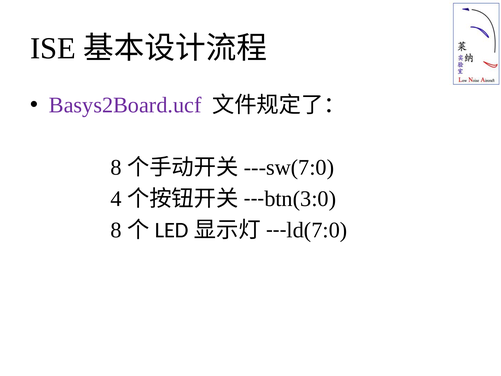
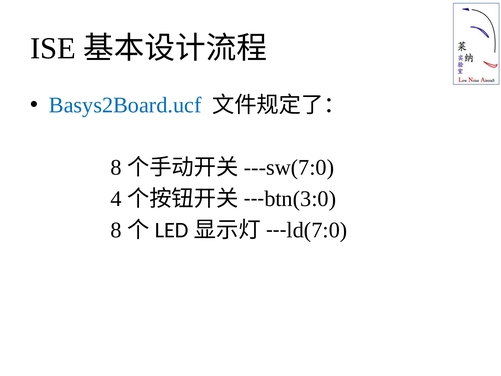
Basys2Board.ucf colour: purple -> blue
